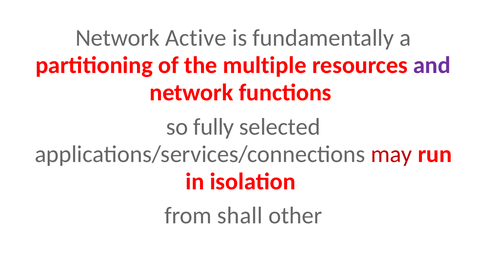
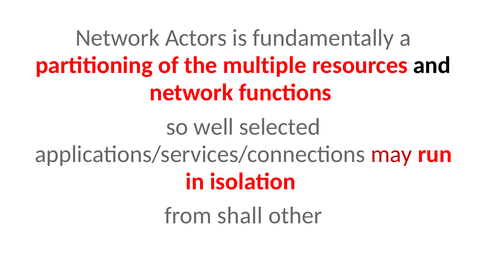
Active: Active -> Actors
and colour: purple -> black
fully: fully -> well
